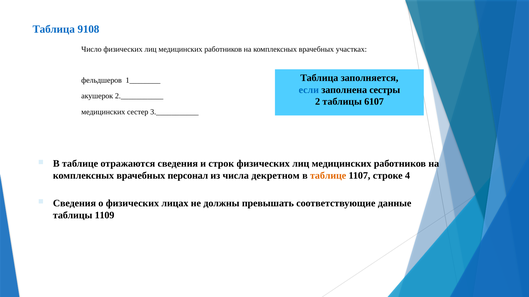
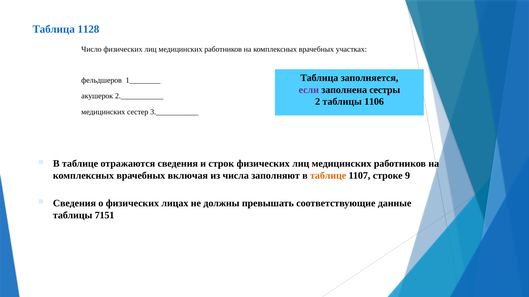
9108: 9108 -> 1128
если colour: blue -> purple
6107: 6107 -> 1106
персонал: персонал -> включая
декретном: декретном -> заполняют
4: 4 -> 9
1109: 1109 -> 7151
